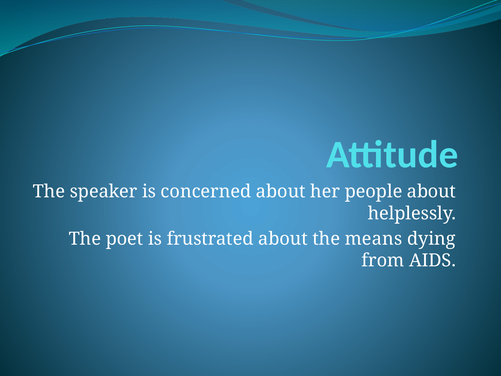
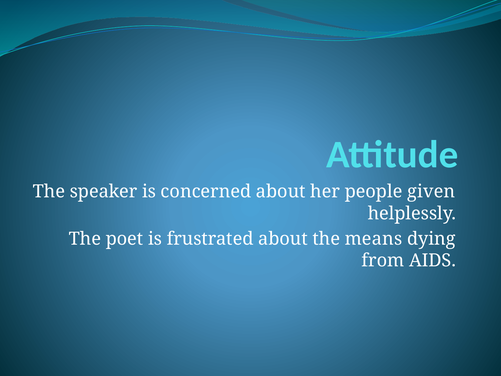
people about: about -> given
